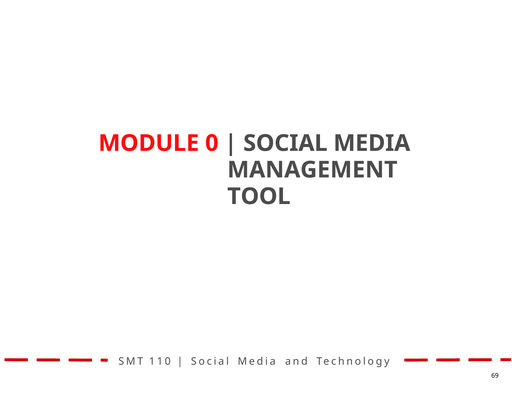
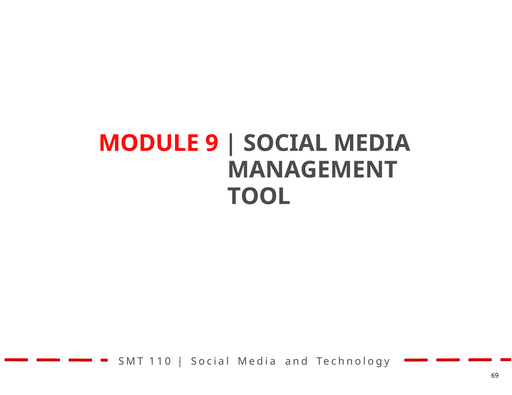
0: 0 -> 9
